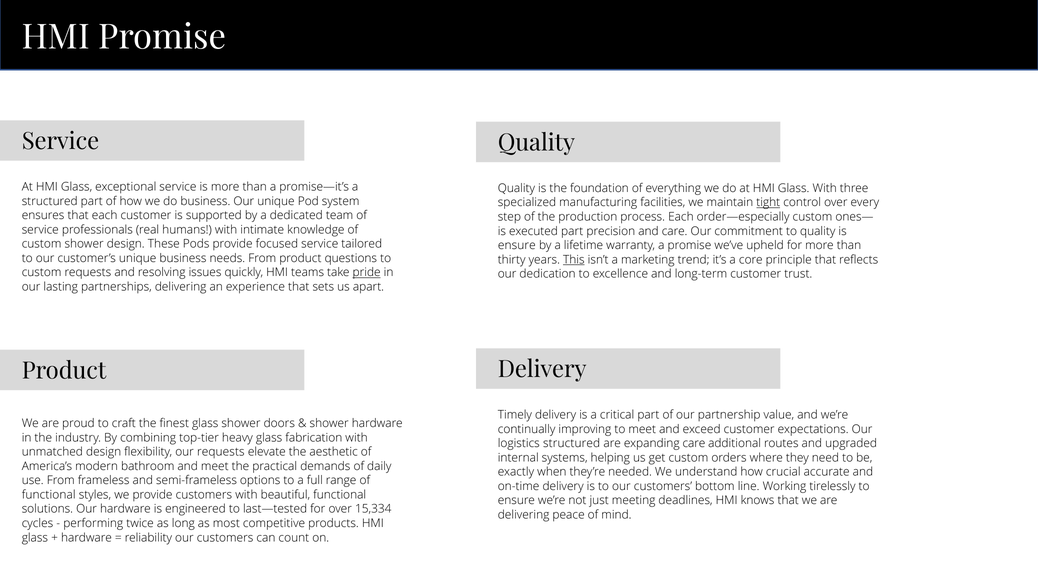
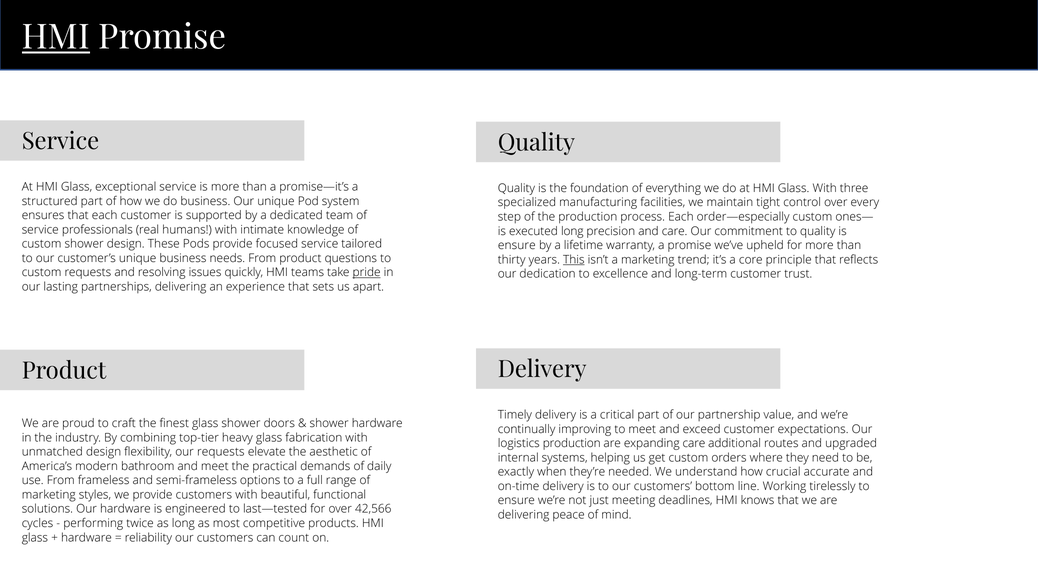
HMI at (56, 37) underline: none -> present
tight underline: present -> none
executed part: part -> long
logistics structured: structured -> production
functional at (49, 495): functional -> marketing
15,334: 15,334 -> 42,566
